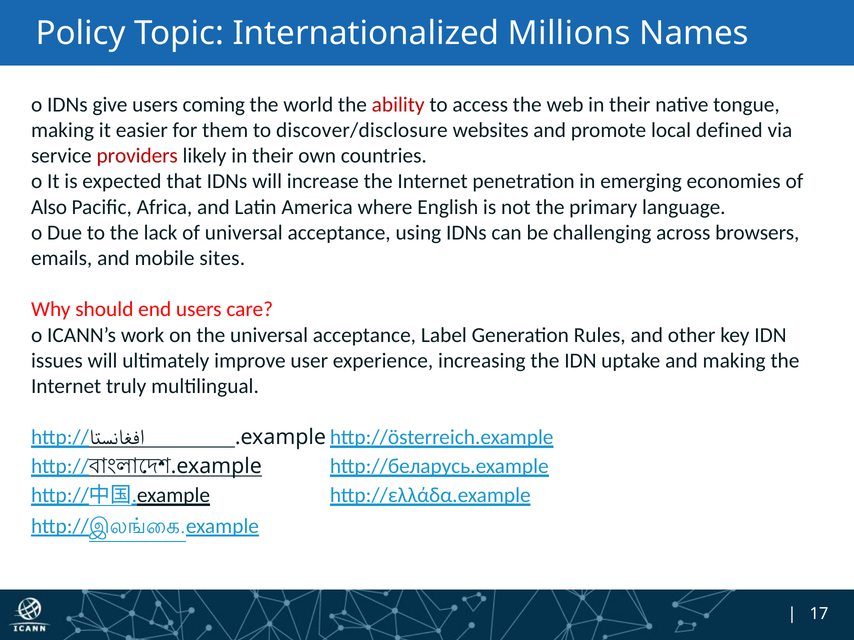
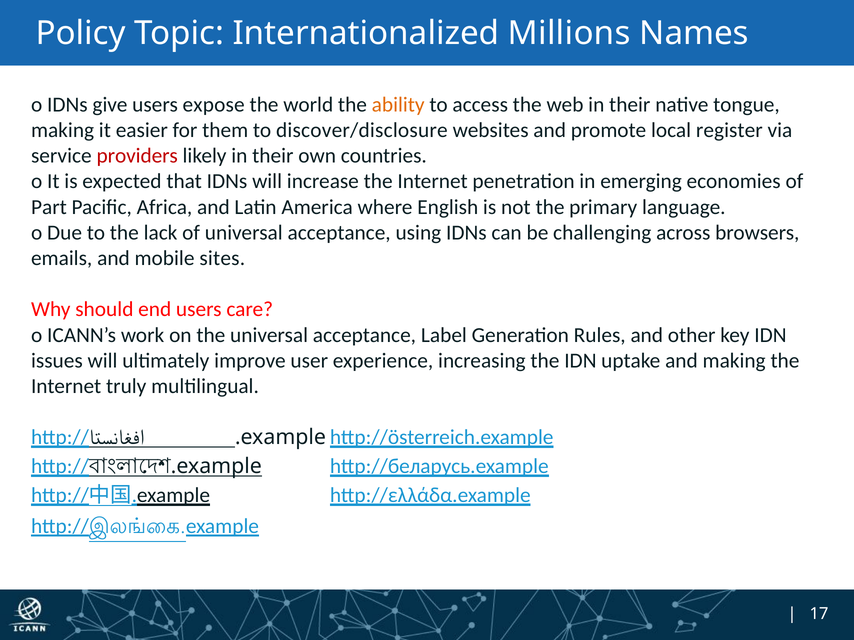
coming: coming -> expose
ability colour: red -> orange
defined: defined -> register
Also: Also -> Part
